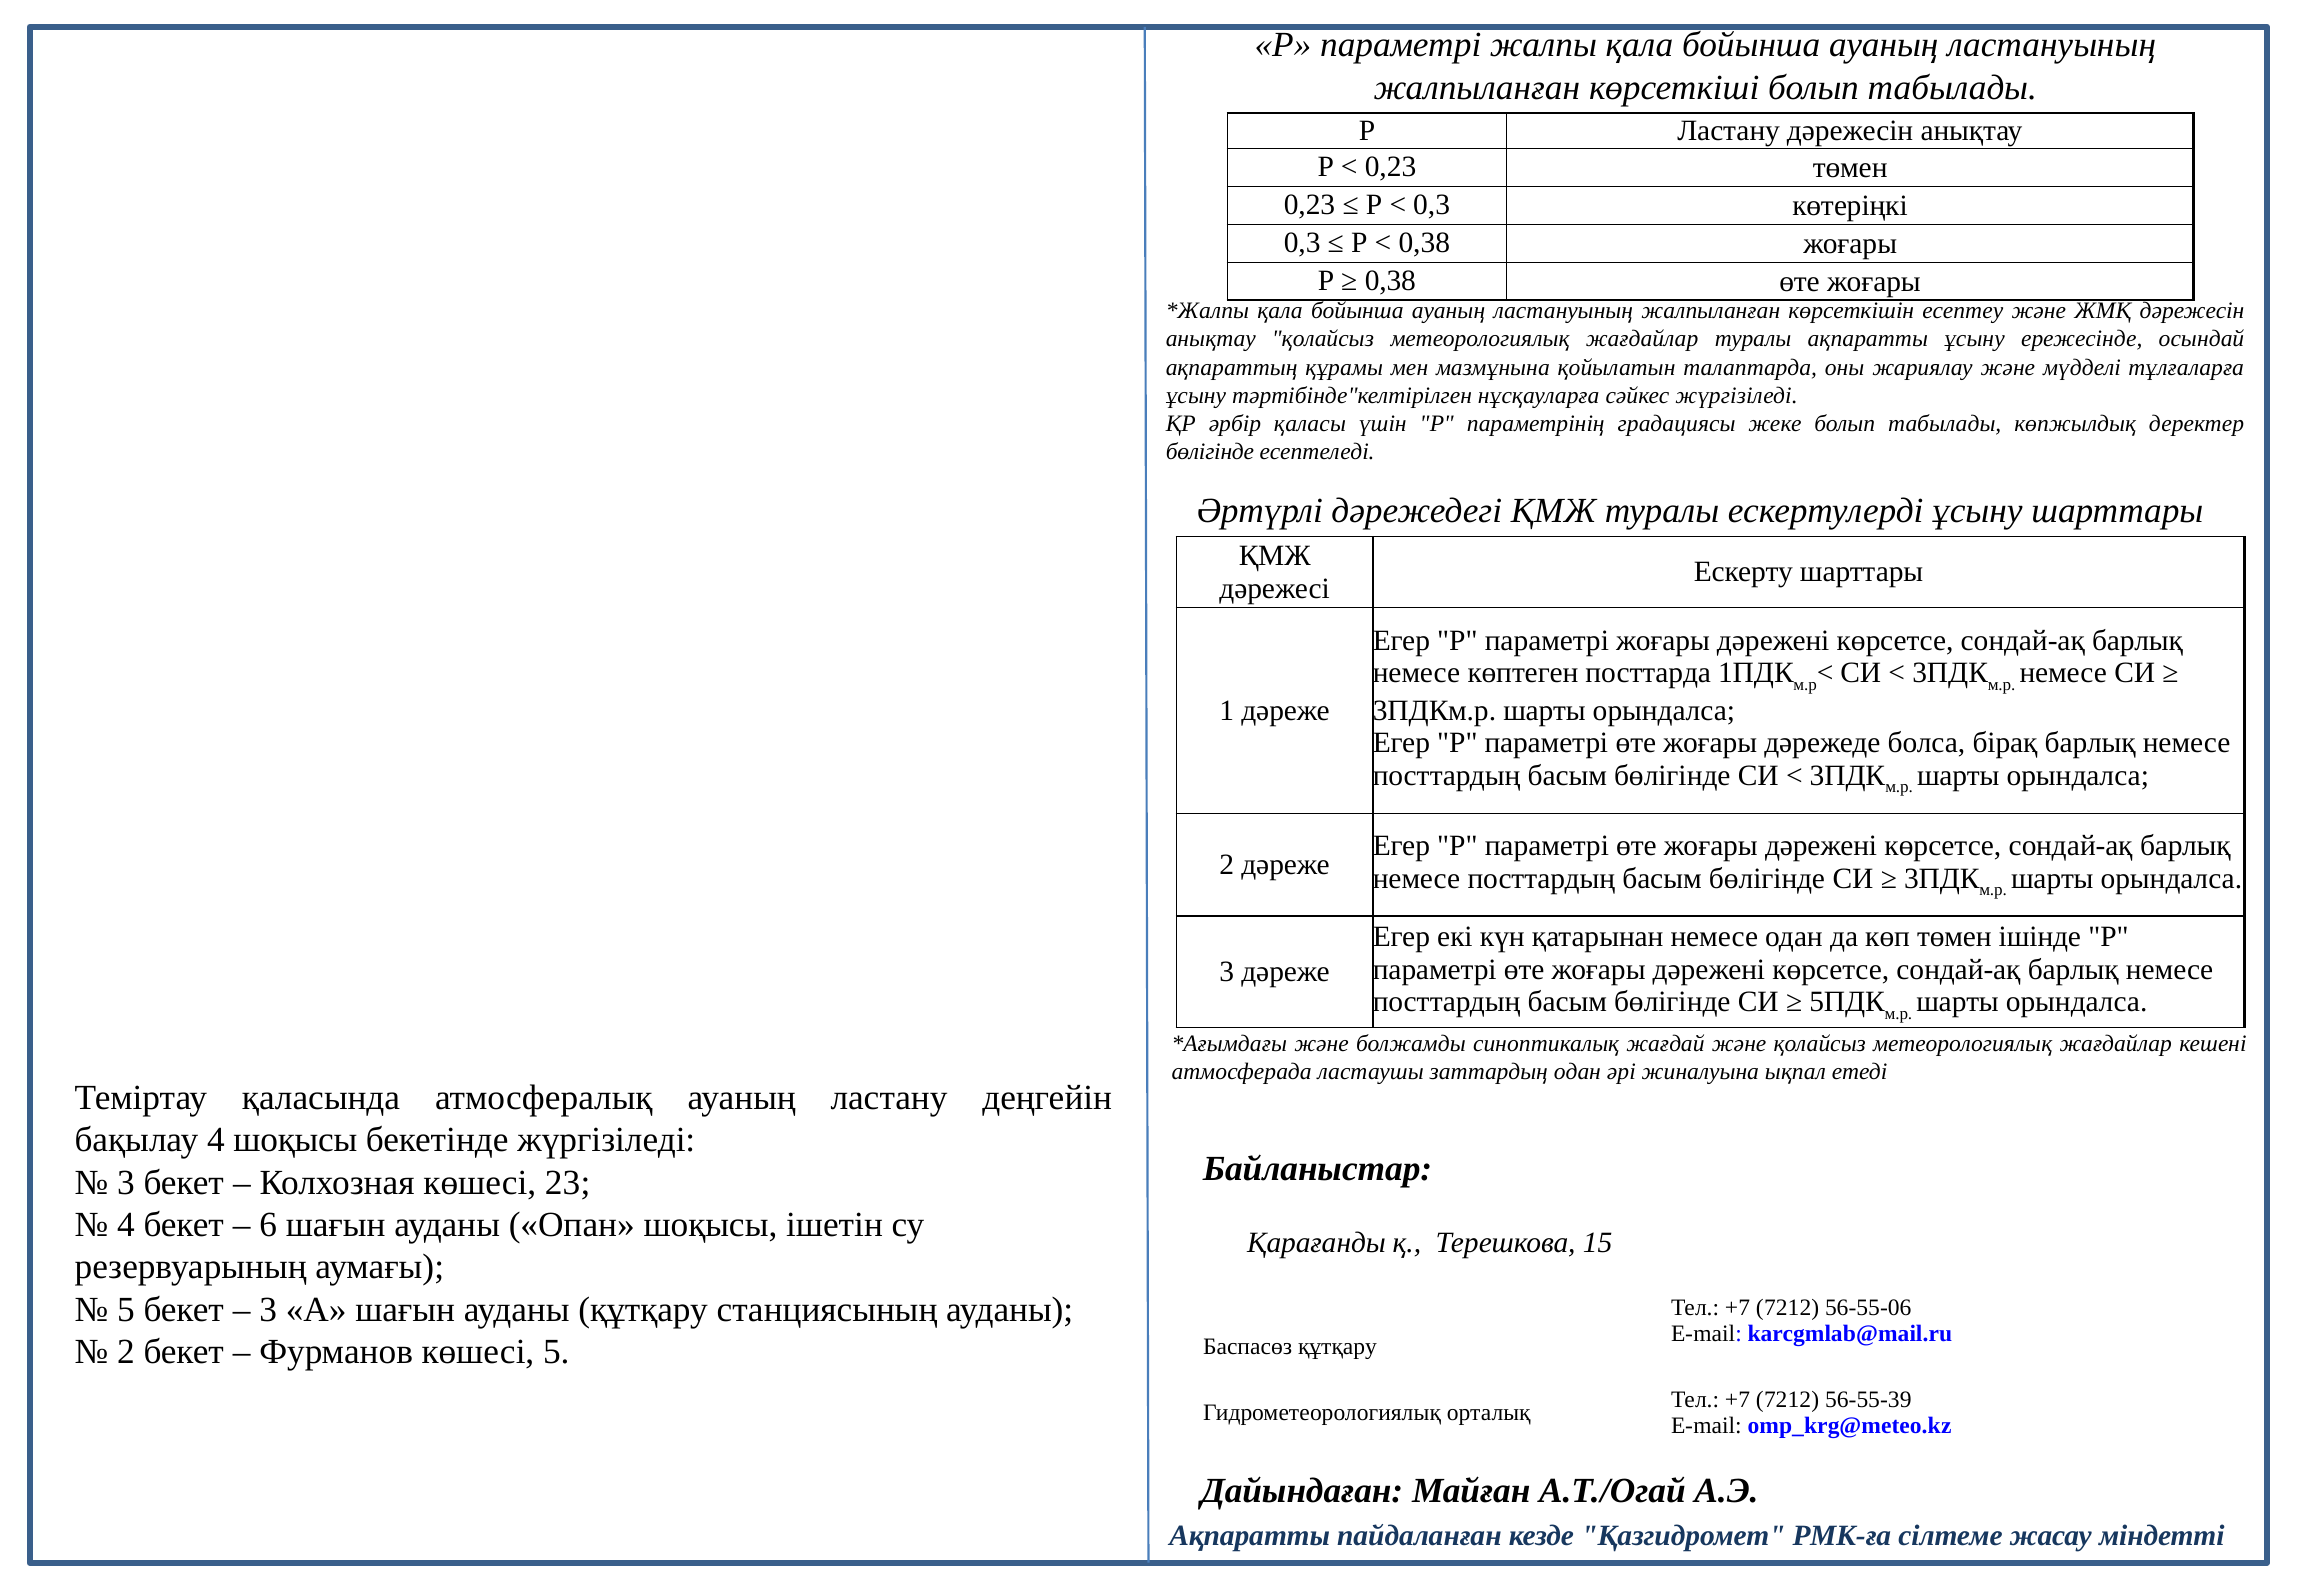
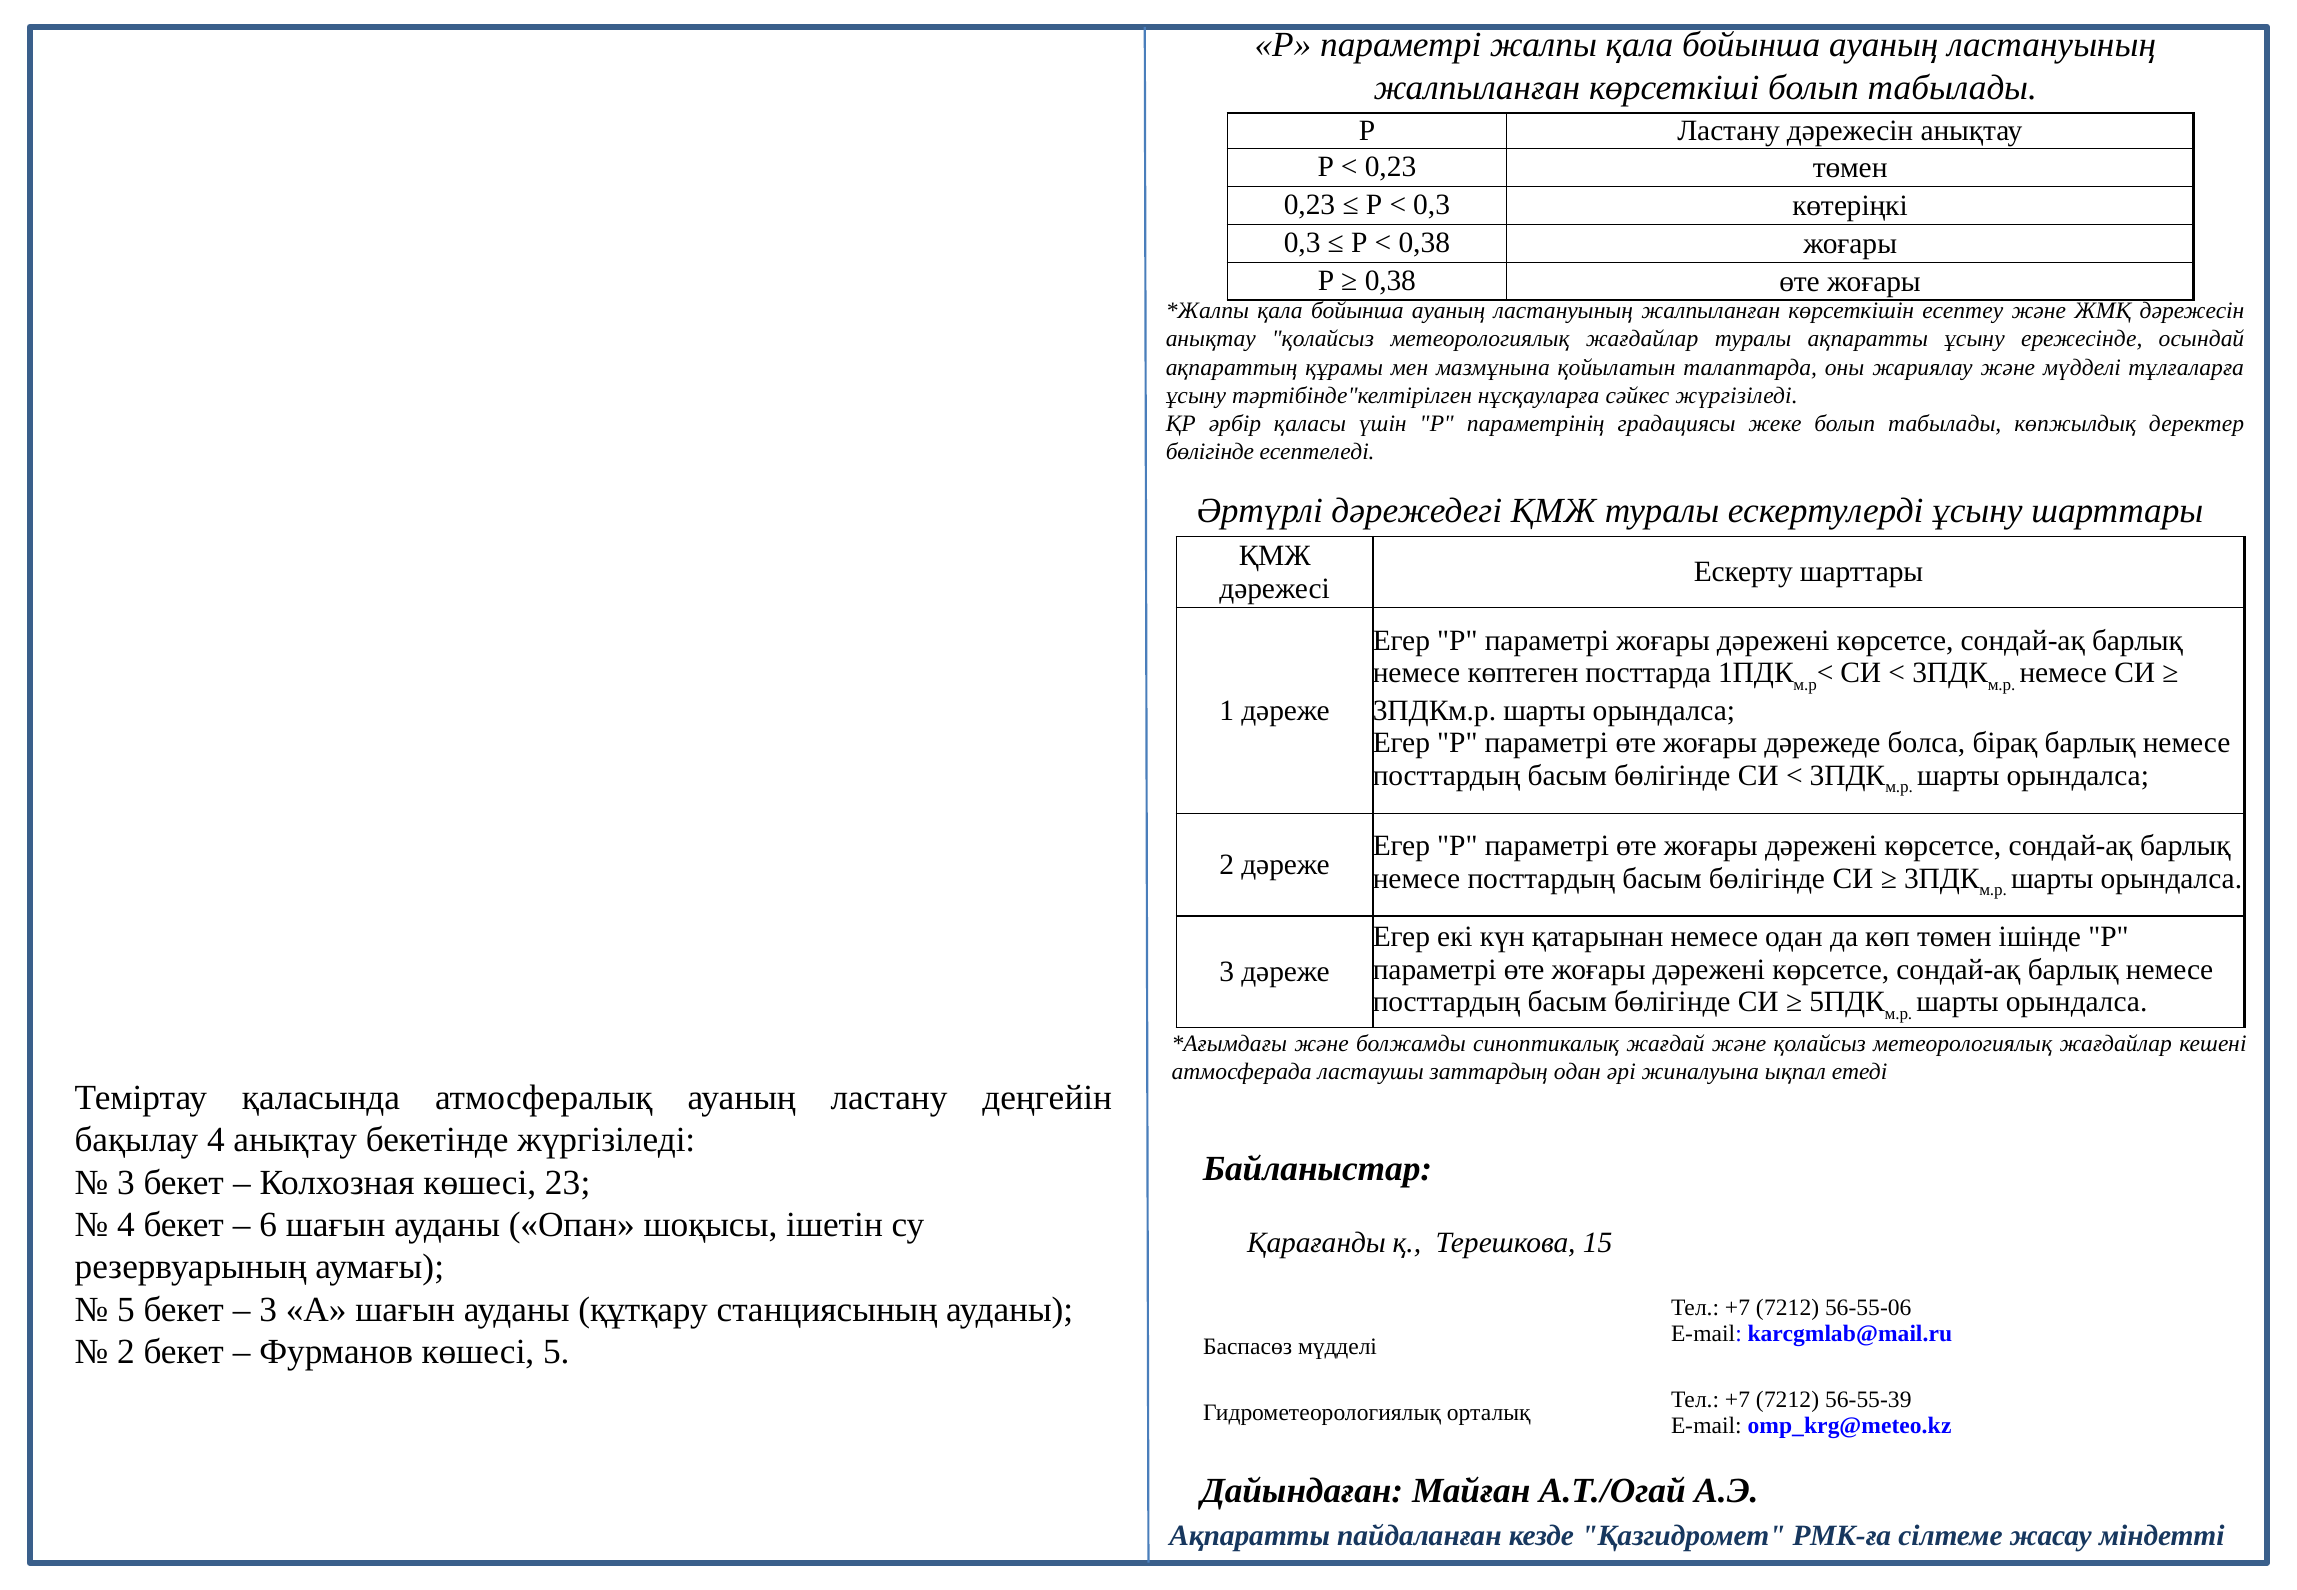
4 шоқысы: шоқысы -> анықтау
Баспасөз құтқару: құтқару -> мүдделі
